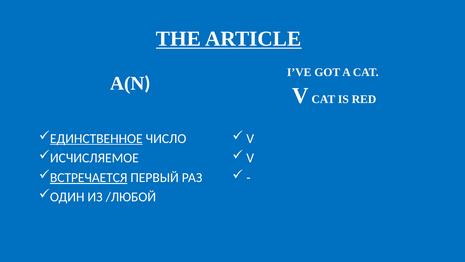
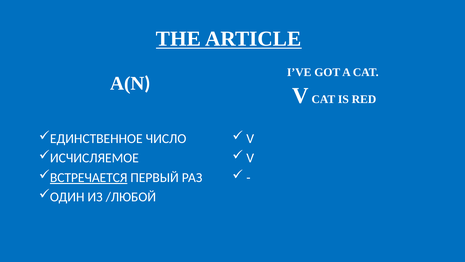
ЕДИНСТВЕННОЕ underline: present -> none
